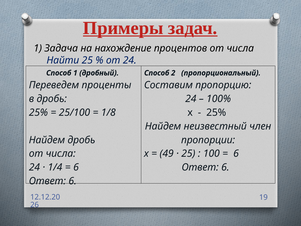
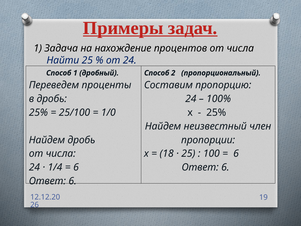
1/8: 1/8 -> 1/0
49: 49 -> 18
